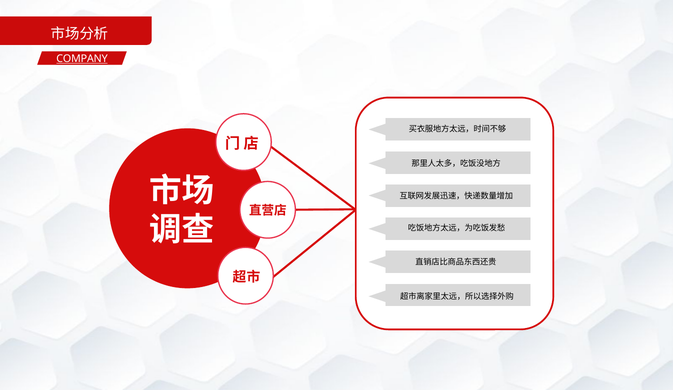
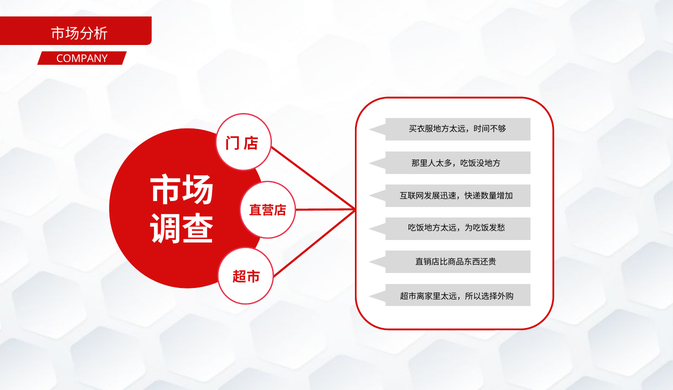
COMPANY underline: present -> none
